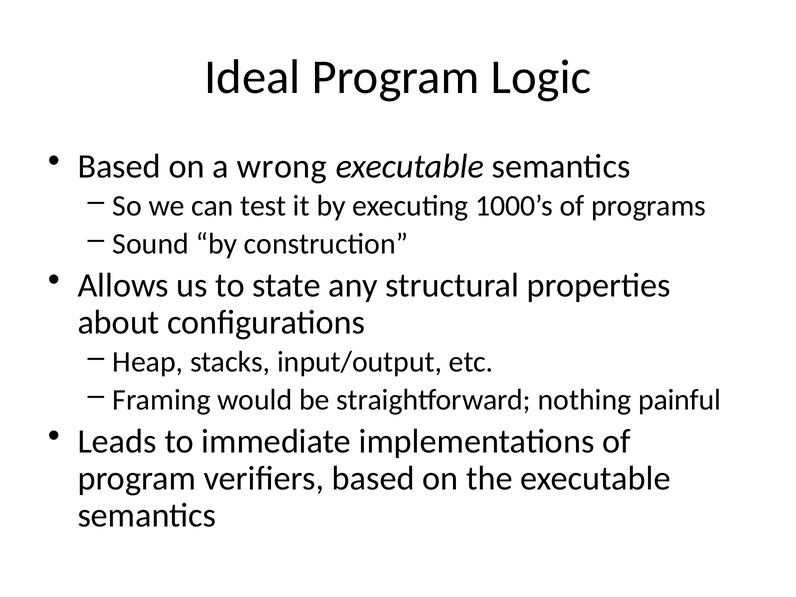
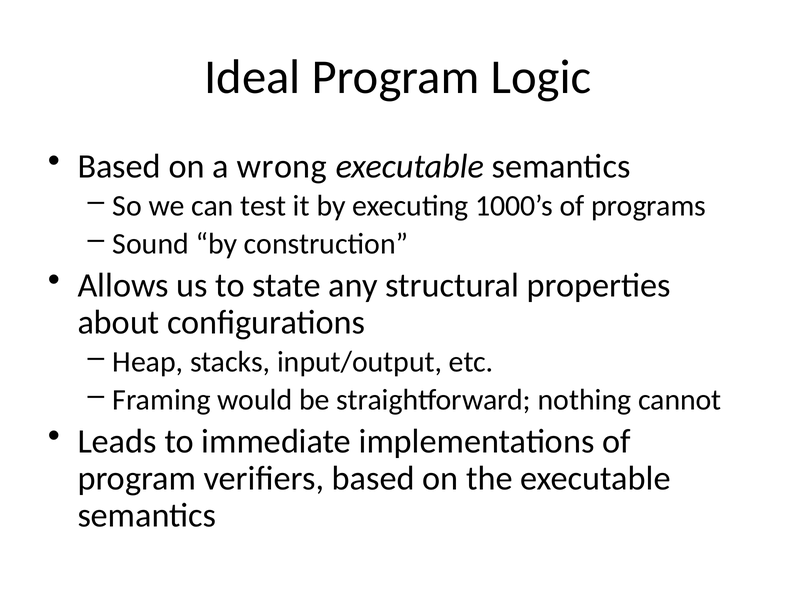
painful: painful -> cannot
